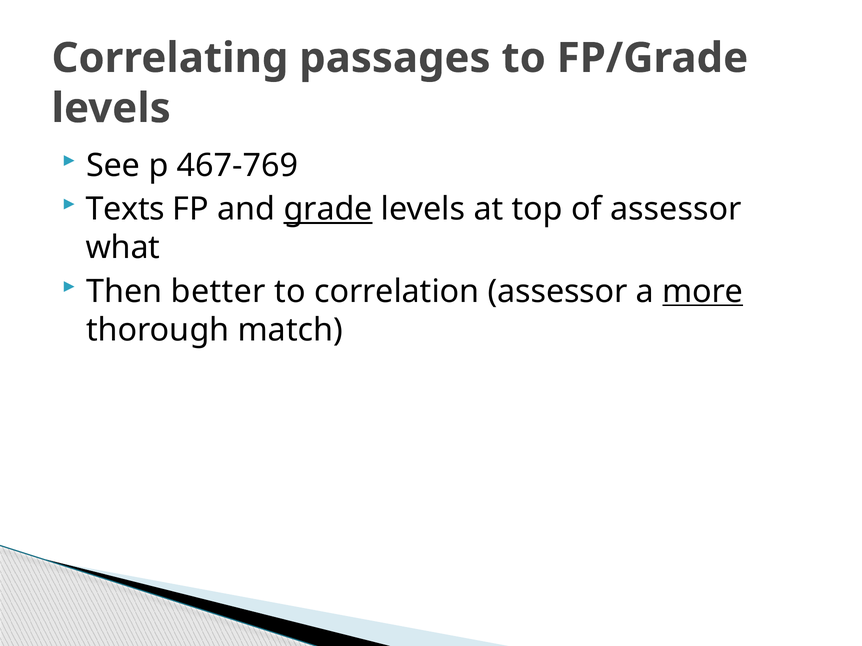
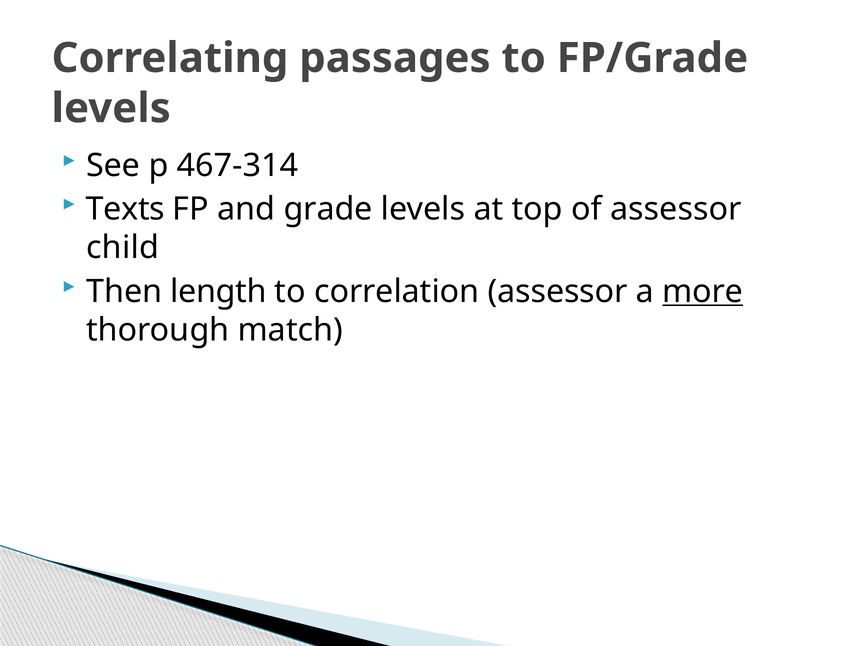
467-769: 467-769 -> 467-314
grade underline: present -> none
what: what -> child
better: better -> length
